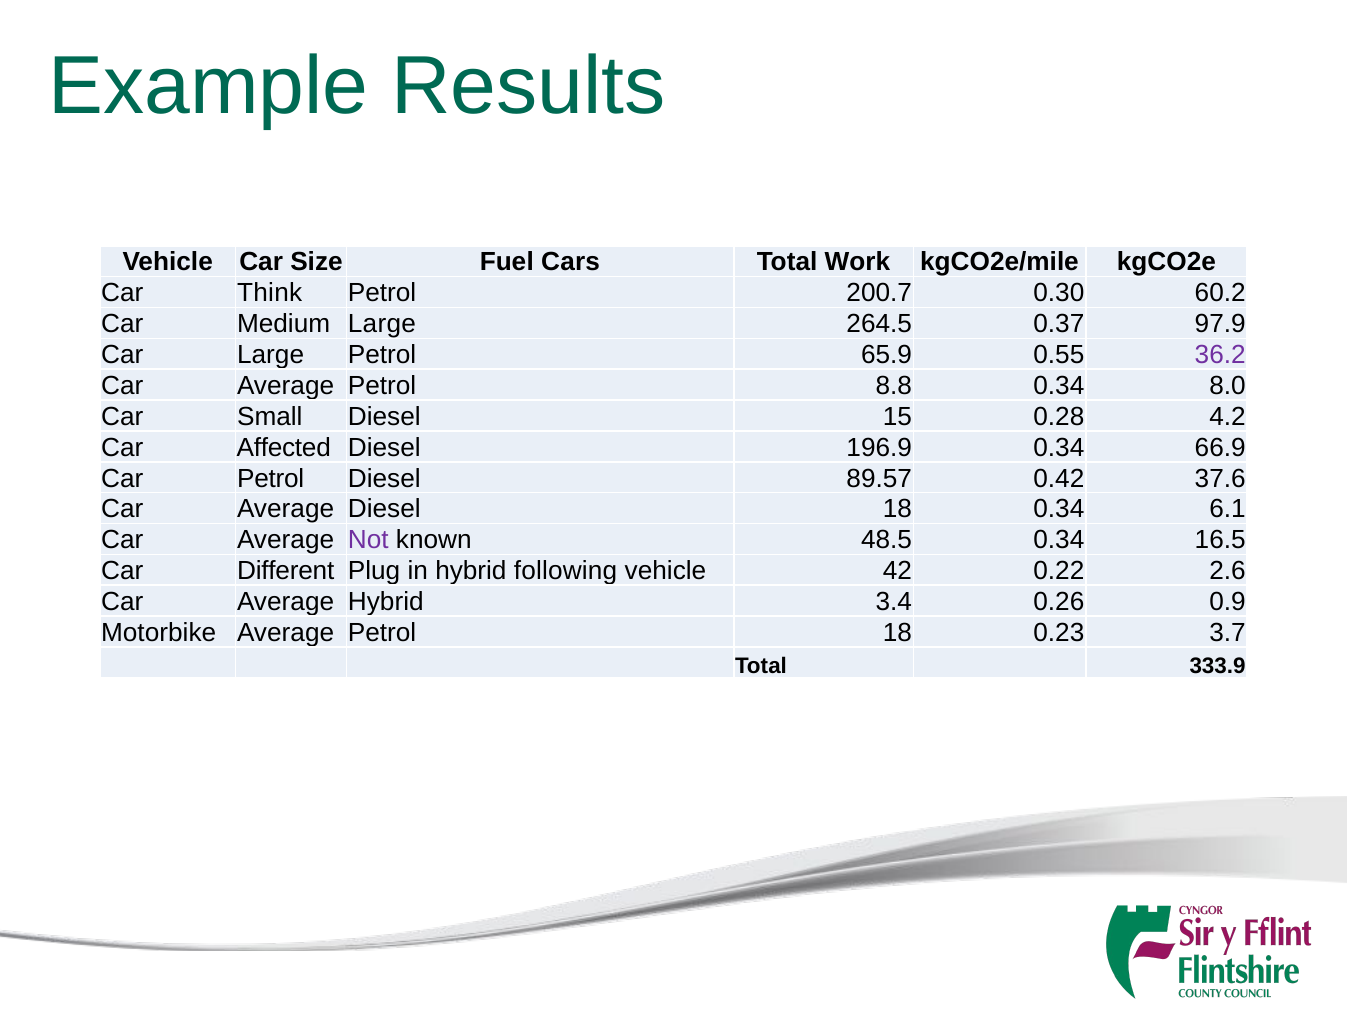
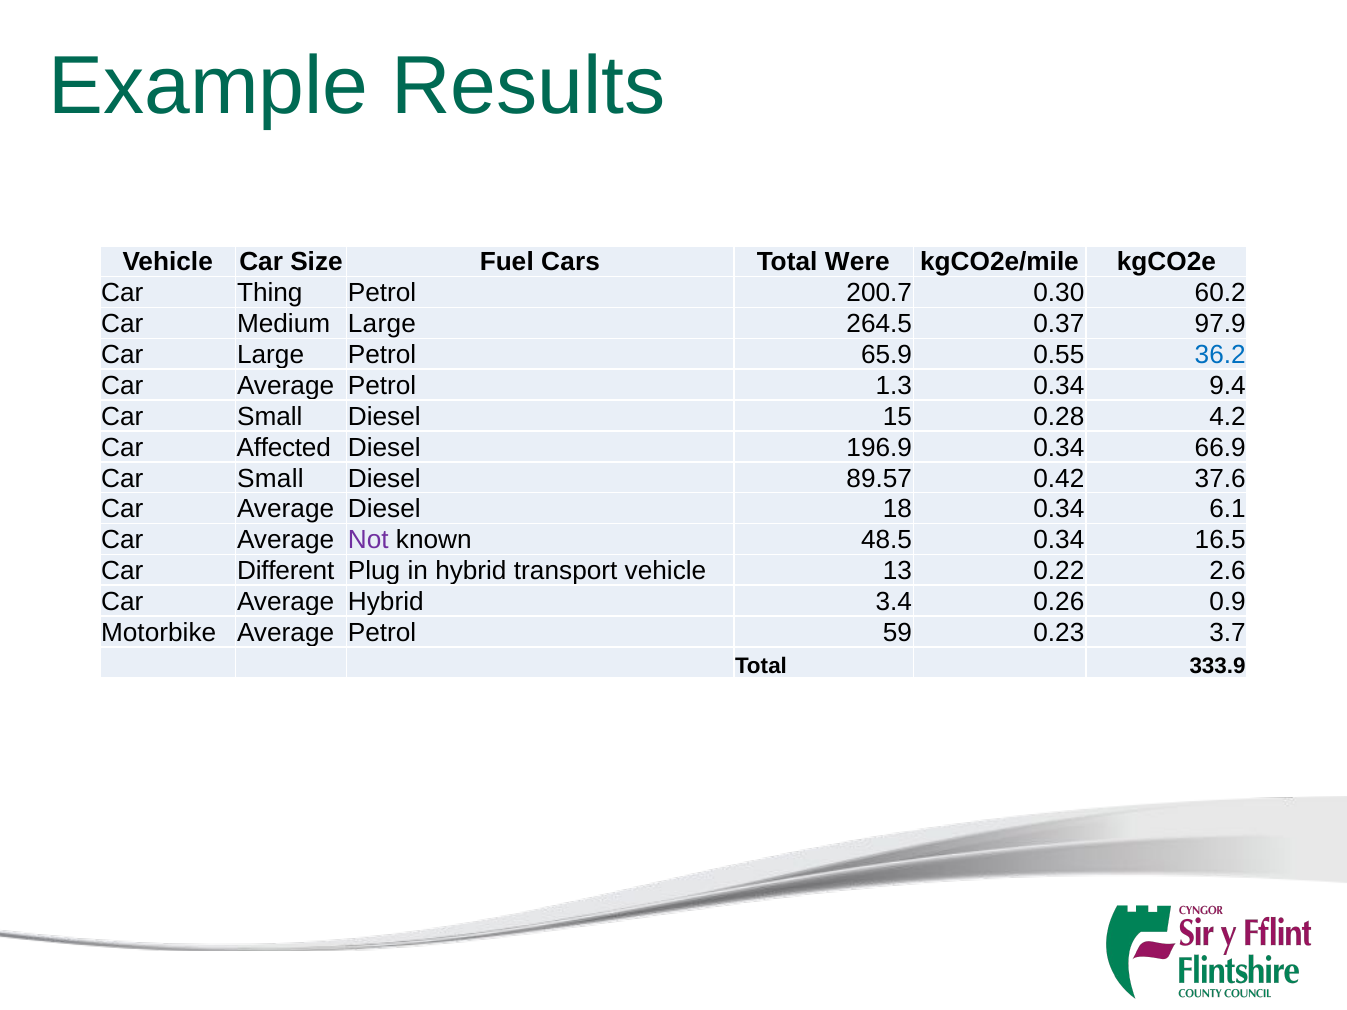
Work: Work -> Were
Think: Think -> Thing
36.2 colour: purple -> blue
8.8: 8.8 -> 1.3
8.0: 8.0 -> 9.4
Petrol at (271, 479): Petrol -> Small
following: following -> transport
42: 42 -> 13
Petrol 18: 18 -> 59
